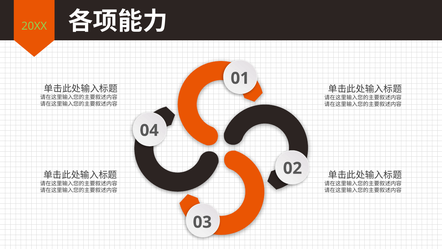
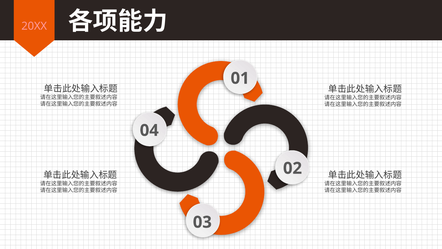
20XX colour: light green -> pink
